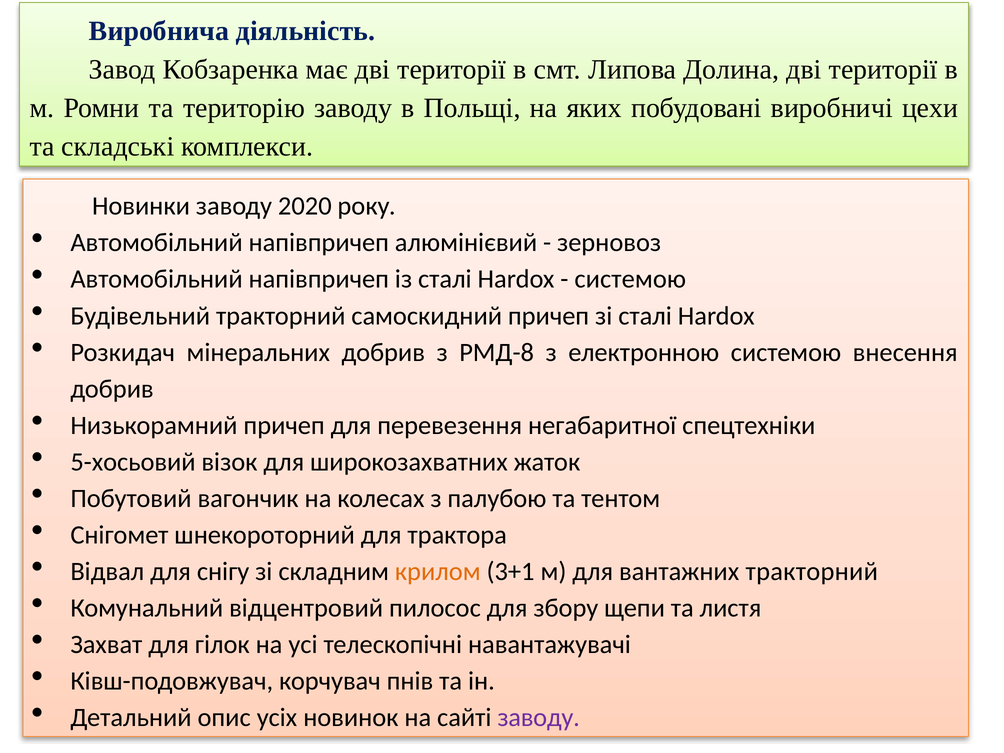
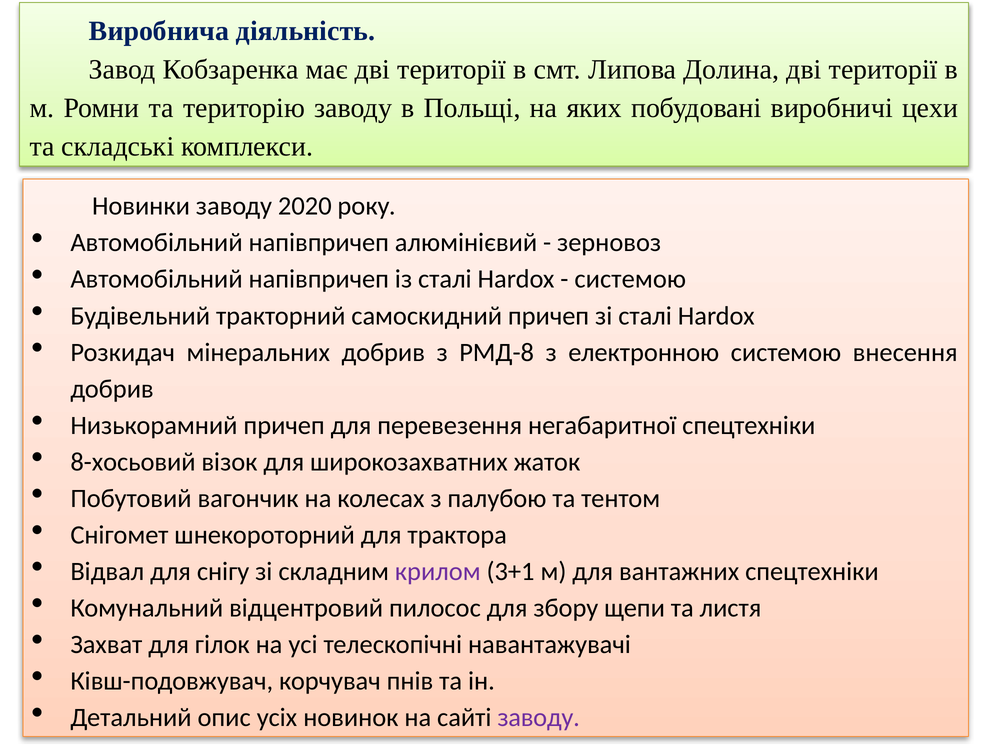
5-хосьовий: 5-хосьовий -> 8-хосьовий
крилом colour: orange -> purple
вантажних тракторний: тракторний -> спецтехніки
